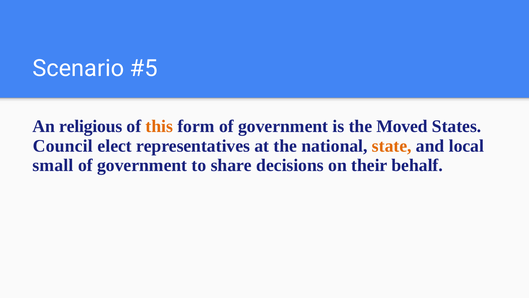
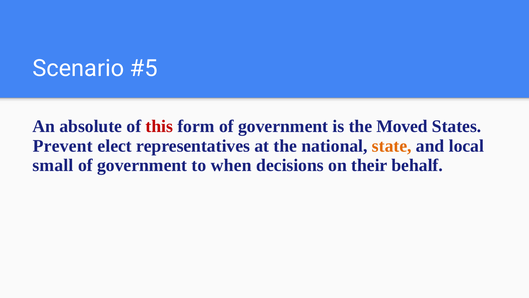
religious: religious -> absolute
this colour: orange -> red
Council: Council -> Prevent
share: share -> when
